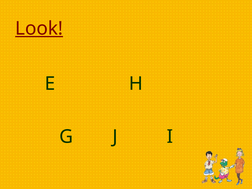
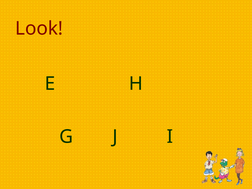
Look underline: present -> none
